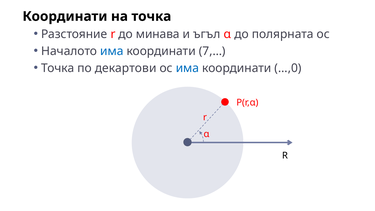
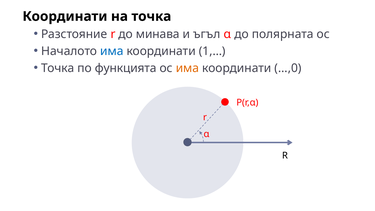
7,…: 7,… -> 1,…
декартови: декартови -> функцията
има at (187, 68) colour: blue -> orange
